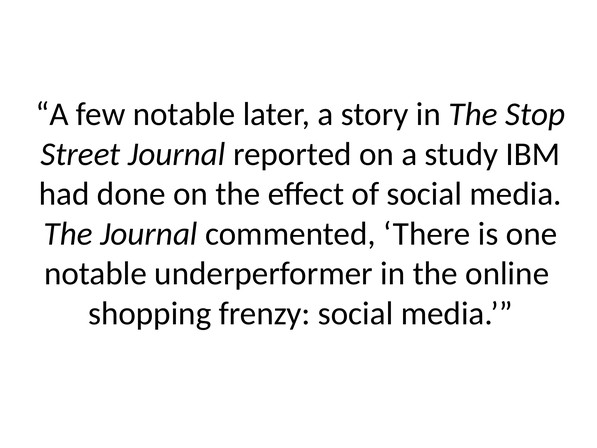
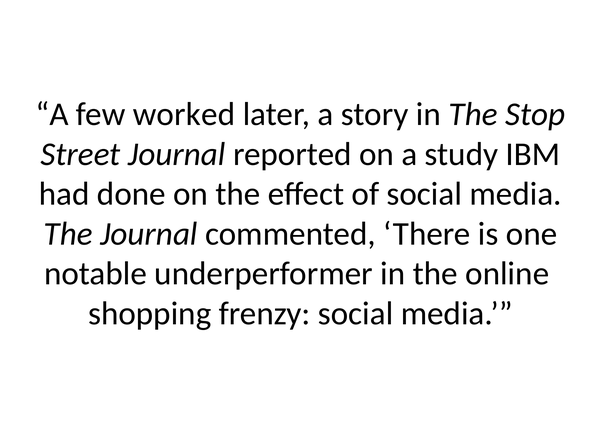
few notable: notable -> worked
